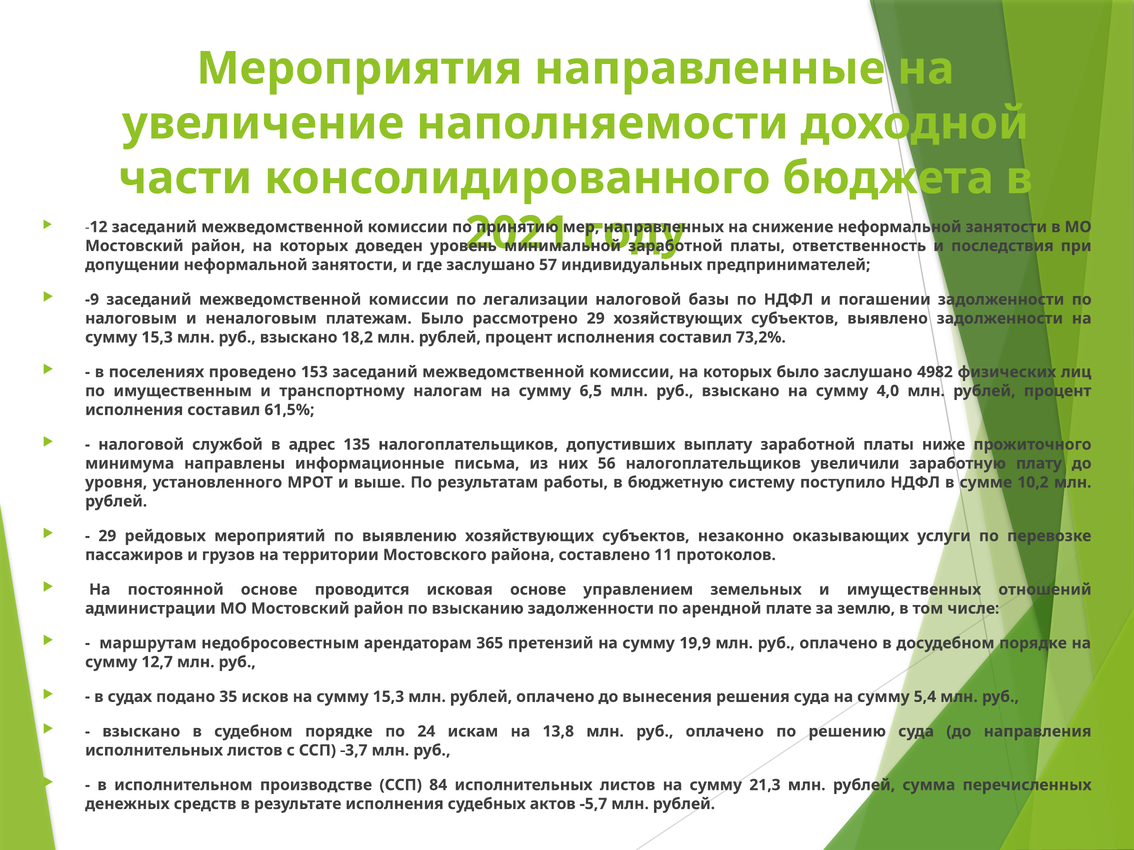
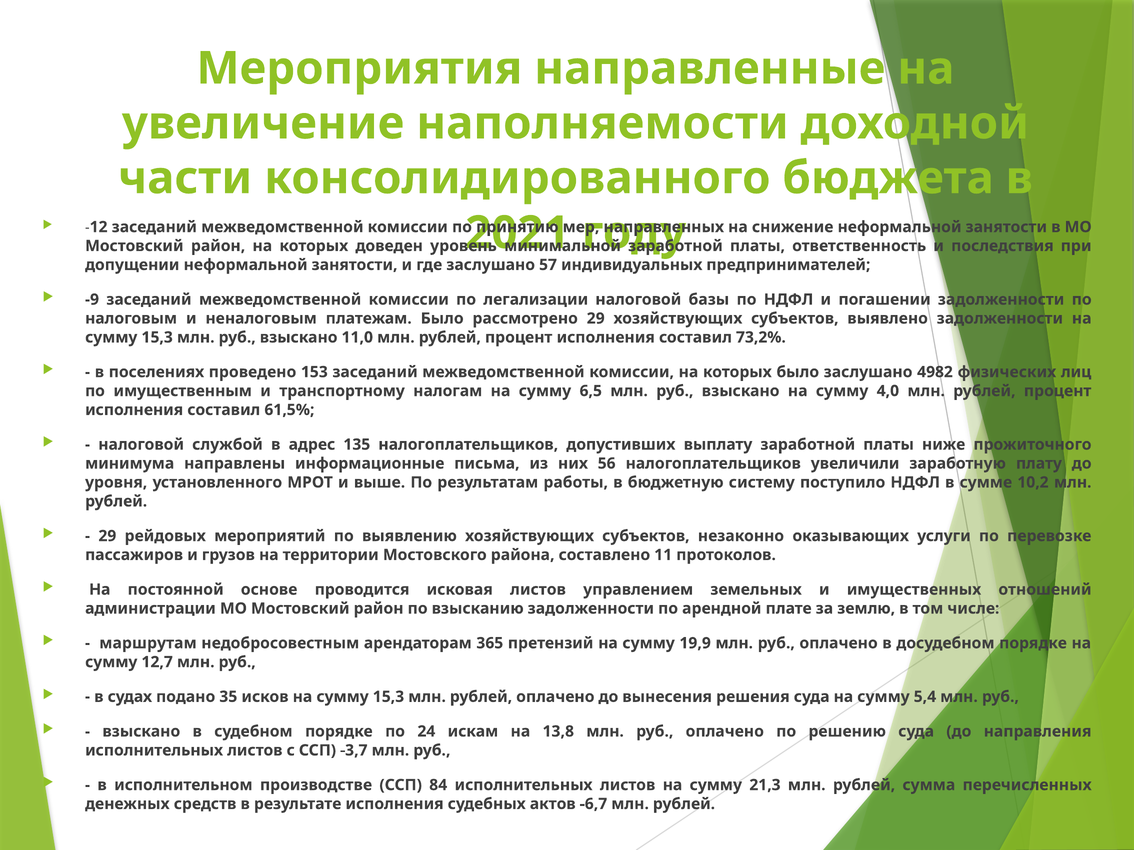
18,2: 18,2 -> 11,0
исковая основе: основе -> листов
-5,7: -5,7 -> -6,7
